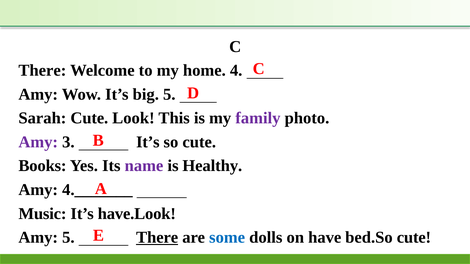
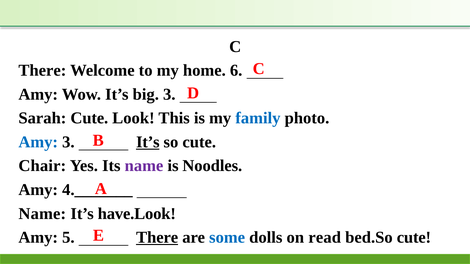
4: 4 -> 6
big 5: 5 -> 3
family colour: purple -> blue
Amy at (38, 142) colour: purple -> blue
It’s at (148, 142) underline: none -> present
Books: Books -> Chair
Healthy: Healthy -> Noodles
Music at (42, 214): Music -> Name
have: have -> read
